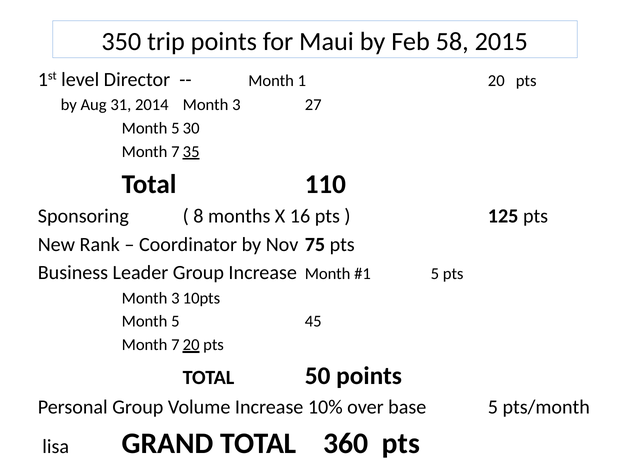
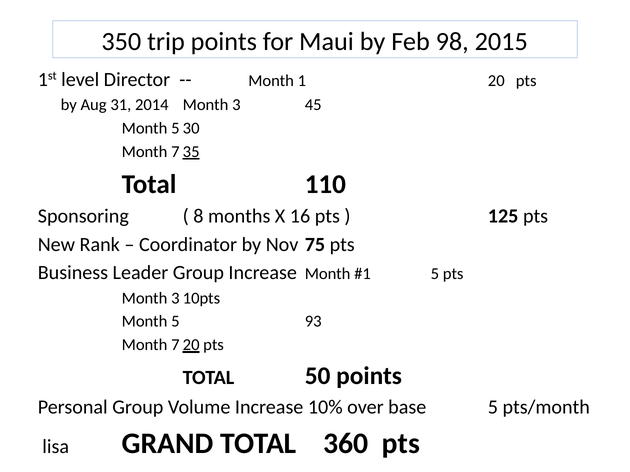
58: 58 -> 98
27: 27 -> 45
45: 45 -> 93
